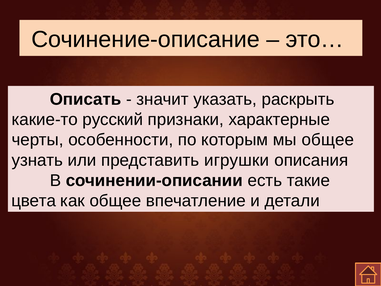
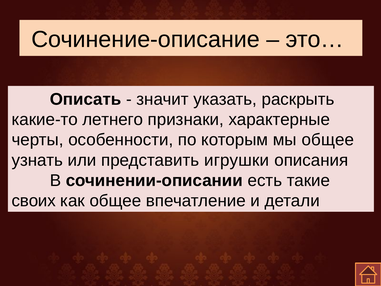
русский: русский -> летнего
цвета: цвета -> своих
